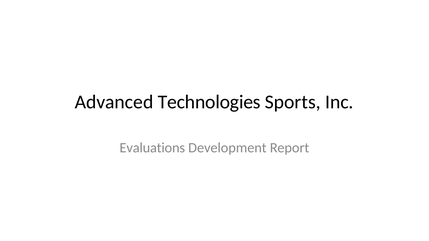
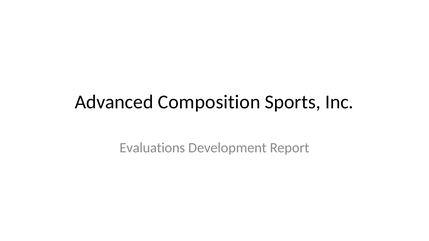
Technologies: Technologies -> Composition
